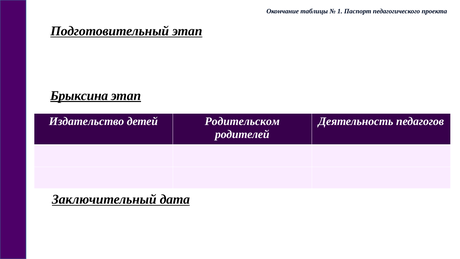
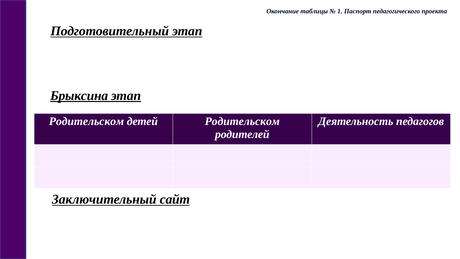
Издательство at (86, 121): Издательство -> Родительском
дата: дата -> сайт
